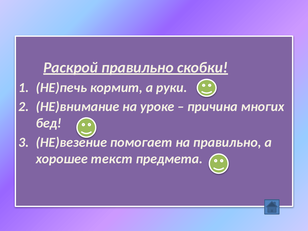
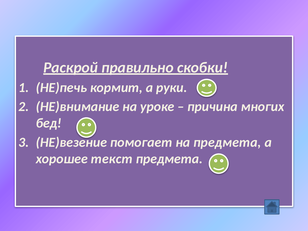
на правильно: правильно -> предмета
